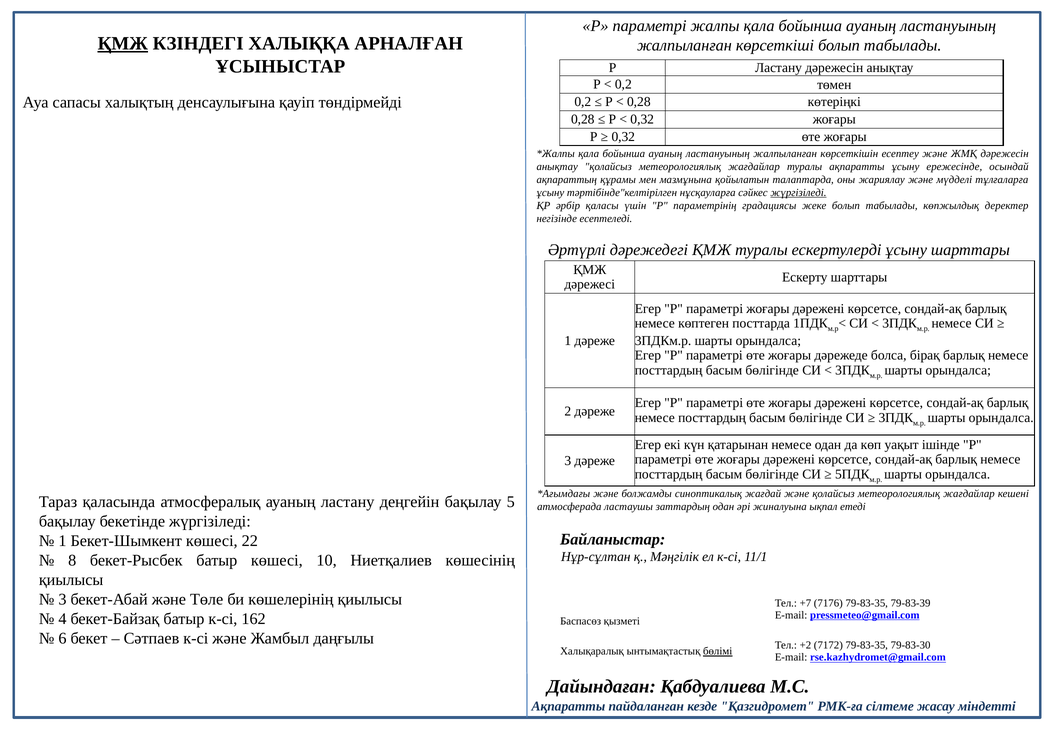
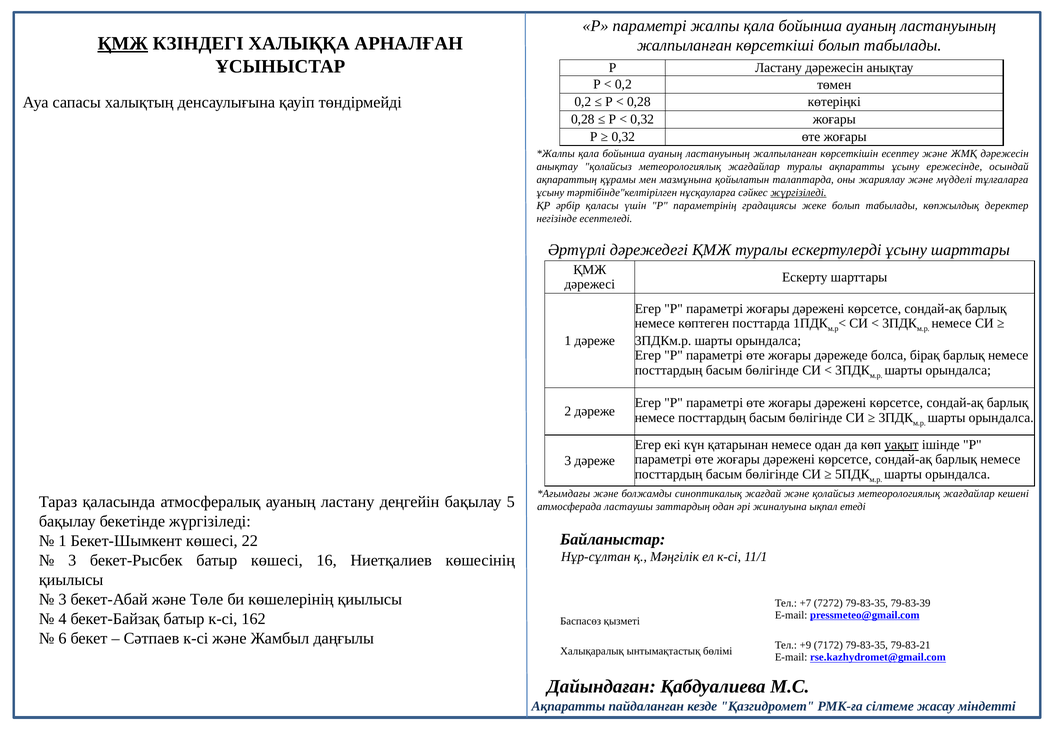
уақыт underline: none -> present
8 at (72, 560): 8 -> 3
10: 10 -> 16
7176: 7176 -> 7272
+2: +2 -> +9
79-83-30: 79-83-30 -> 79-83-21
бөлімі underline: present -> none
